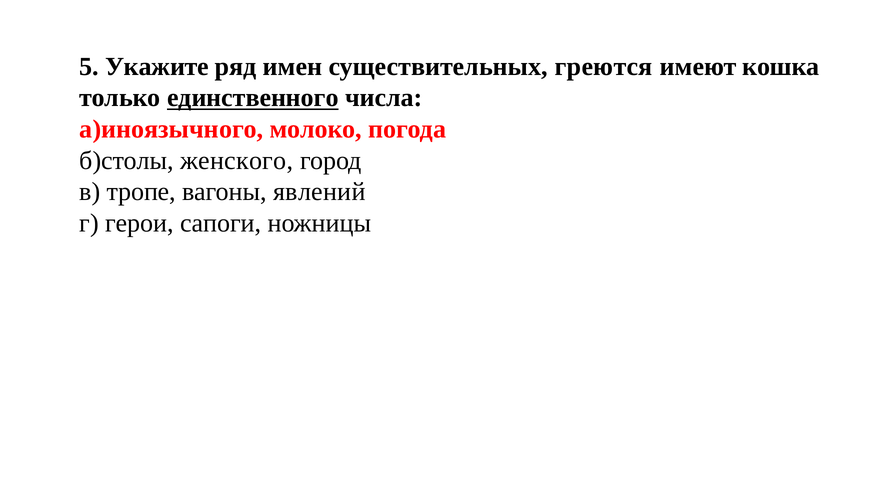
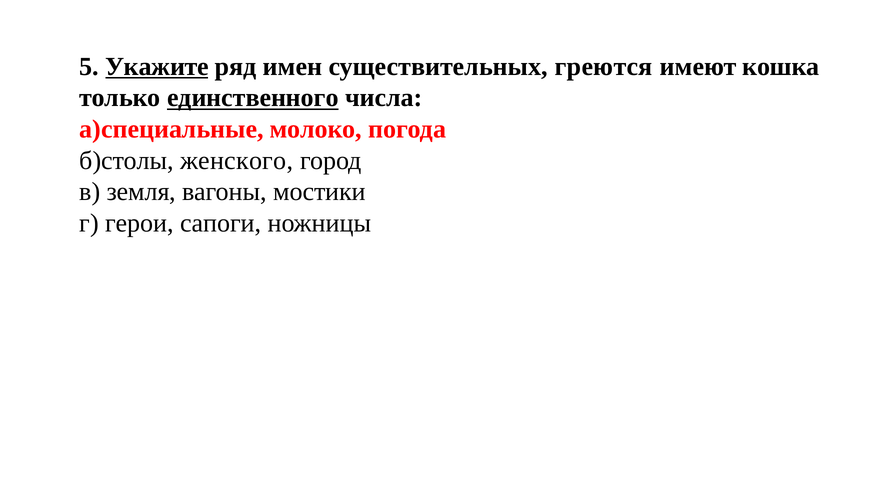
Укажите underline: none -> present
а)иноязычного: а)иноязычного -> а)специальные
тропе: тропе -> земля
явлений: явлений -> мостики
